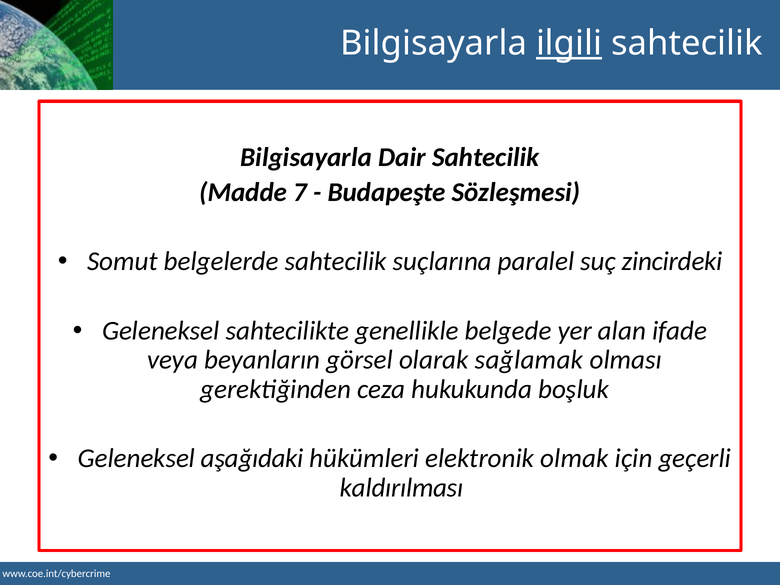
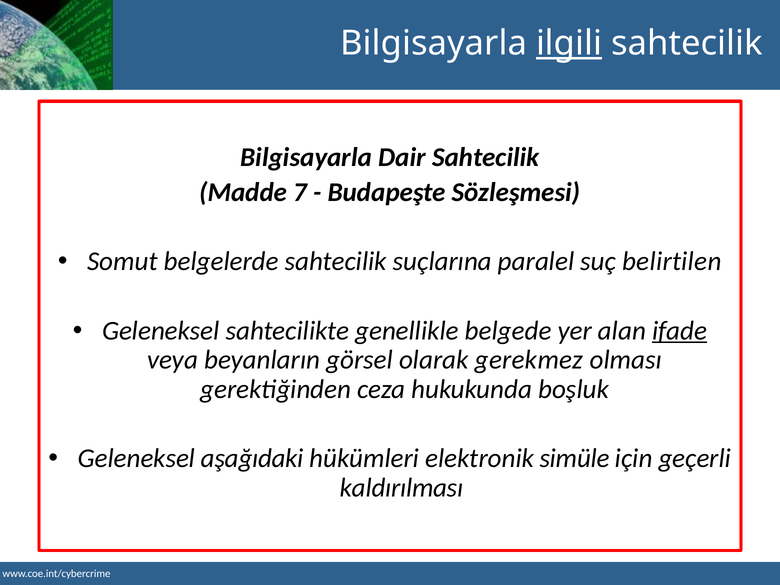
zincirdeki: zincirdeki -> belirtilen
ifade underline: none -> present
sağlamak: sağlamak -> gerekmez
olmak: olmak -> simüle
